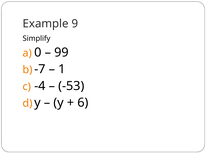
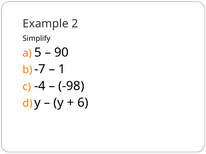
9: 9 -> 2
0: 0 -> 5
99: 99 -> 90
-53: -53 -> -98
